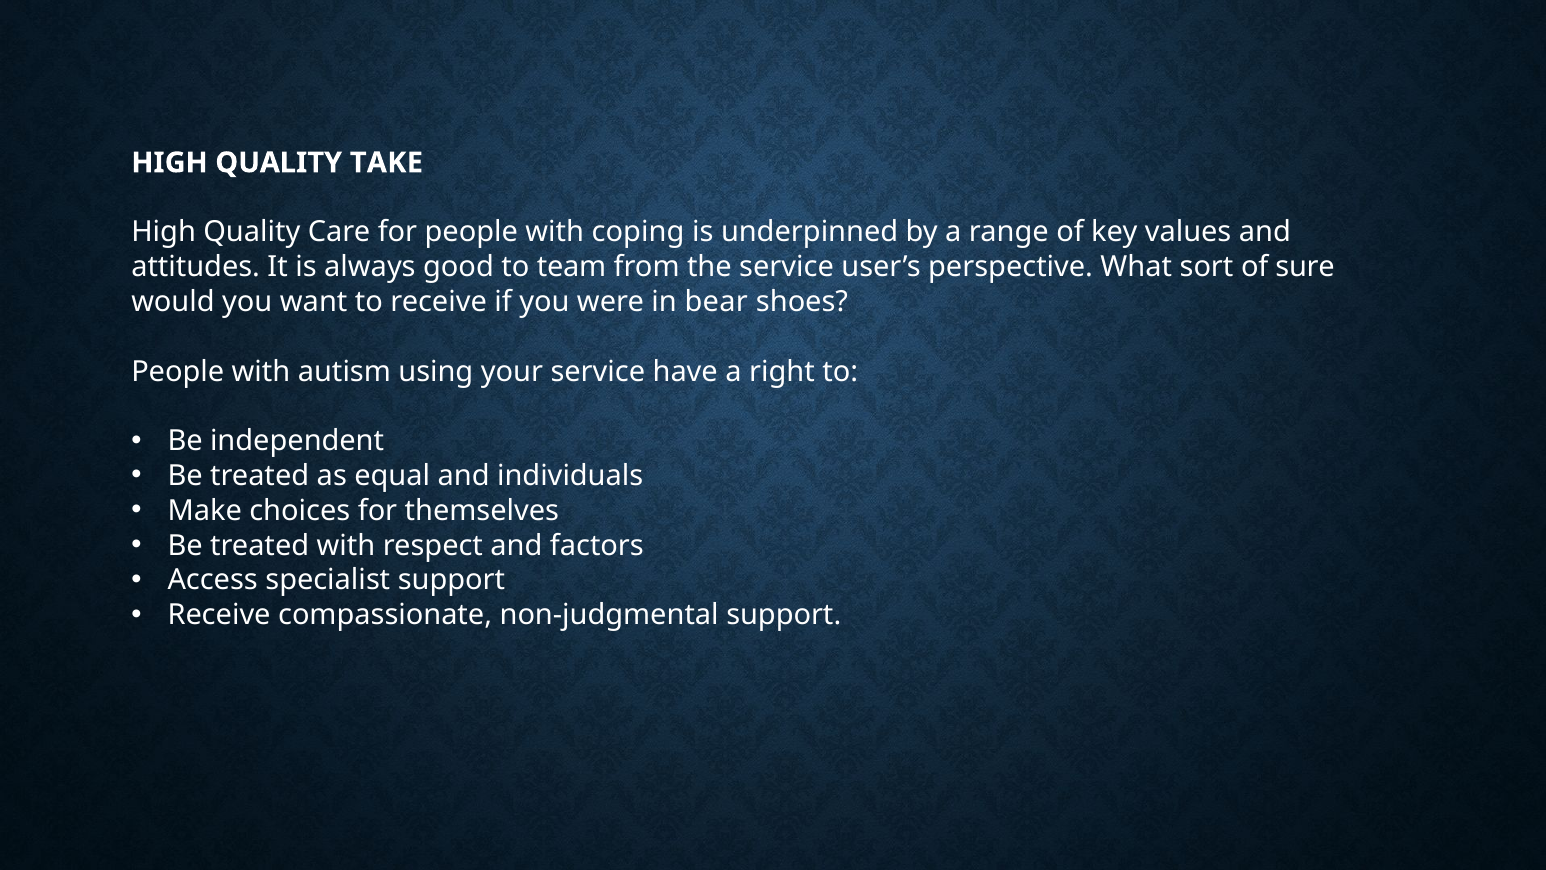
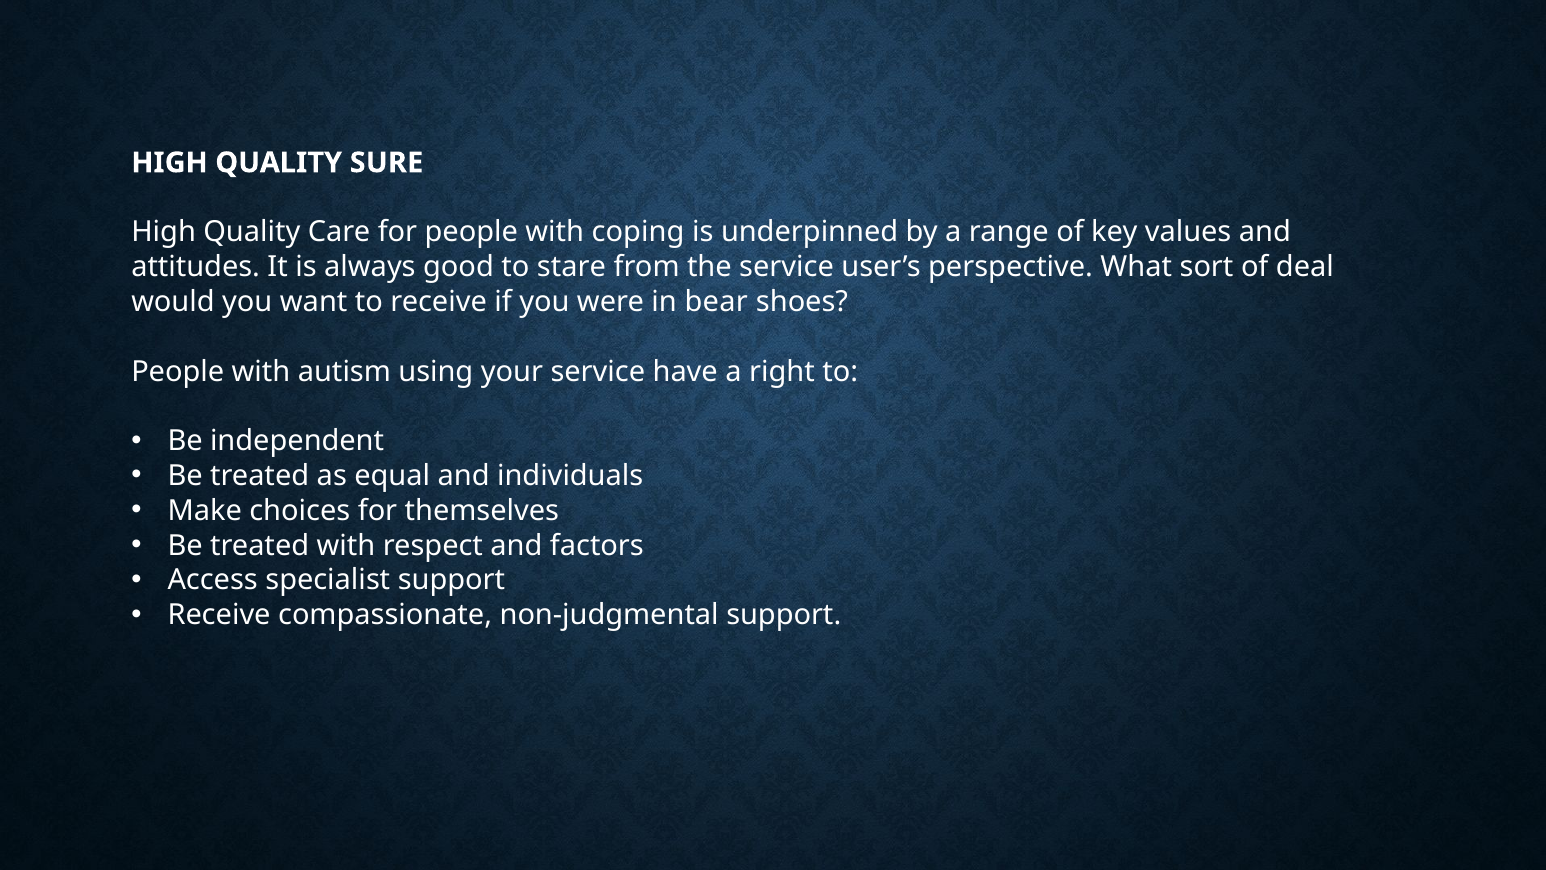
TAKE: TAKE -> SURE
team: team -> stare
sure: sure -> deal
